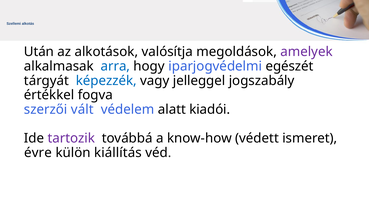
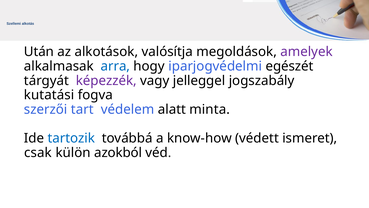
képezzék colour: blue -> purple
értékkel: értékkel -> kutatási
vált: vált -> tart
kiadói: kiadói -> minta
tartozik colour: purple -> blue
évre: évre -> csak
kiállítás: kiállítás -> azokból
